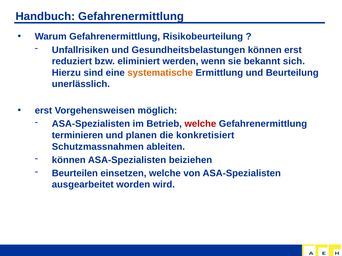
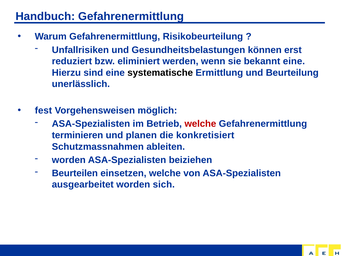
bekannt sich: sich -> eine
systematische colour: orange -> black
erst at (43, 111): erst -> fest
können at (69, 160): können -> worden
wird: wird -> sich
